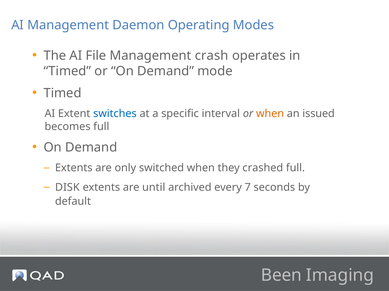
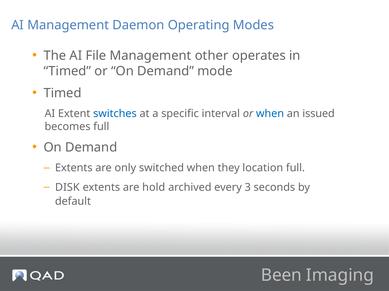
crash: crash -> other
when at (270, 114) colour: orange -> blue
crashed: crashed -> location
until: until -> hold
7: 7 -> 3
